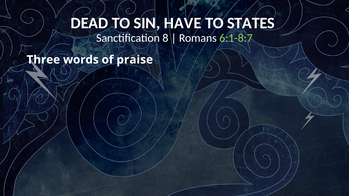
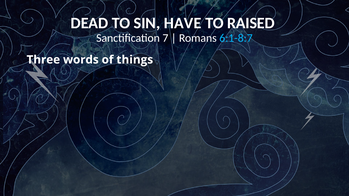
STATES: STATES -> RAISED
8: 8 -> 7
6:1-8:7 colour: light green -> light blue
praise: praise -> things
